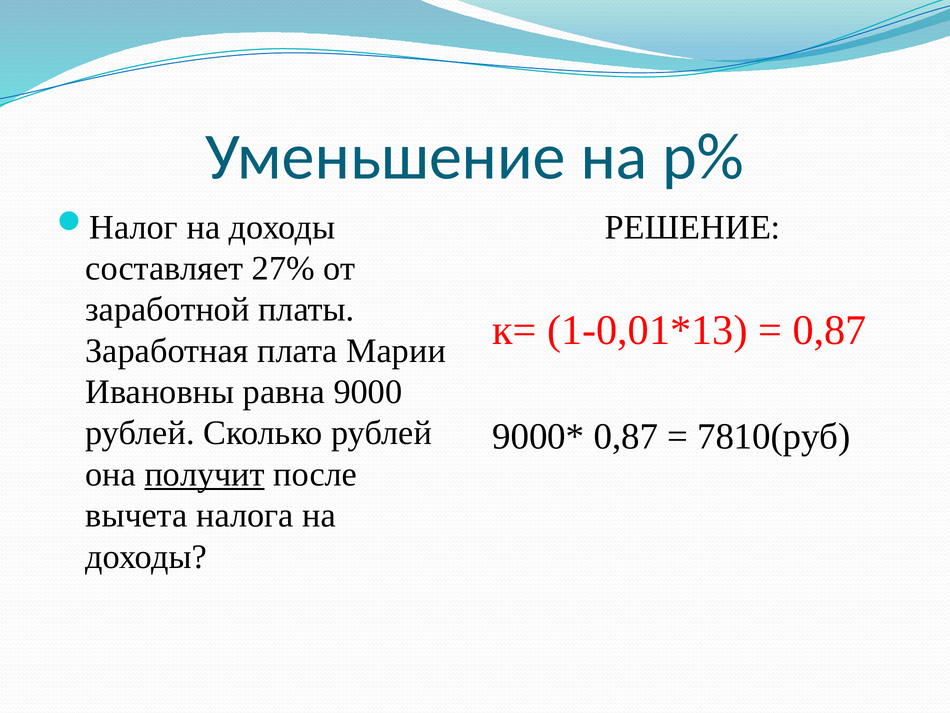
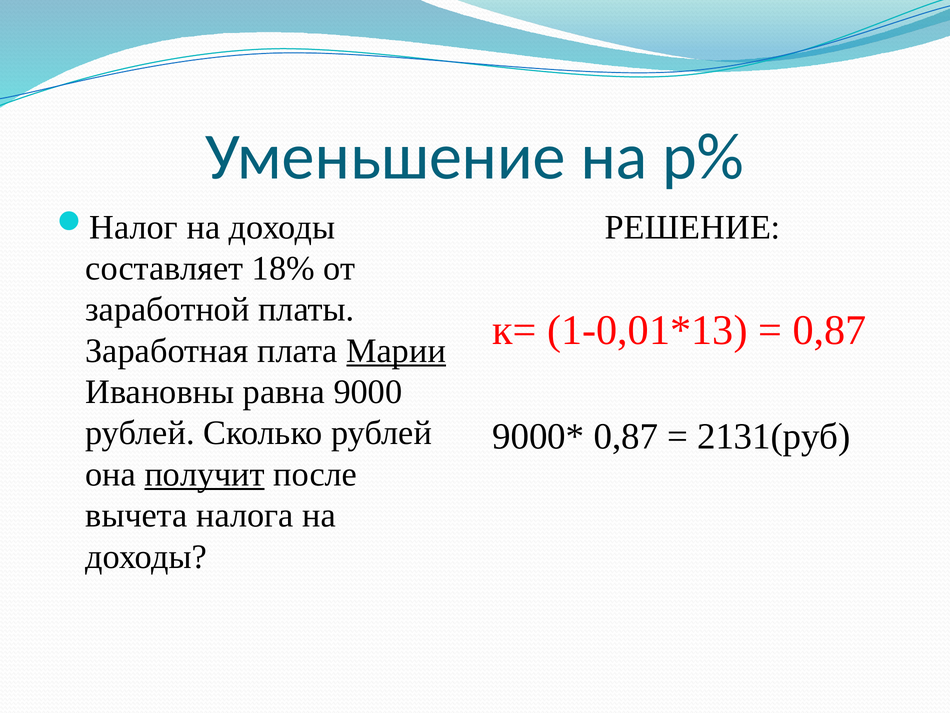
27%: 27% -> 18%
Марии underline: none -> present
7810(руб: 7810(руб -> 2131(руб
